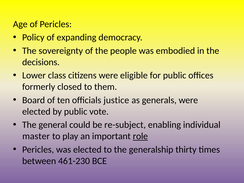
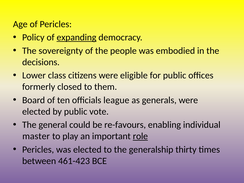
expanding underline: none -> present
justice: justice -> league
re-subject: re-subject -> re-favours
461-230: 461-230 -> 461-423
